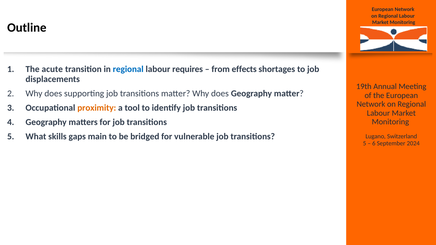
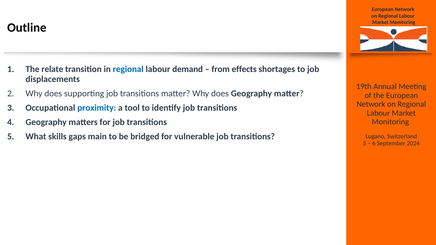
acute: acute -> relate
requires: requires -> demand
proximity colour: orange -> blue
